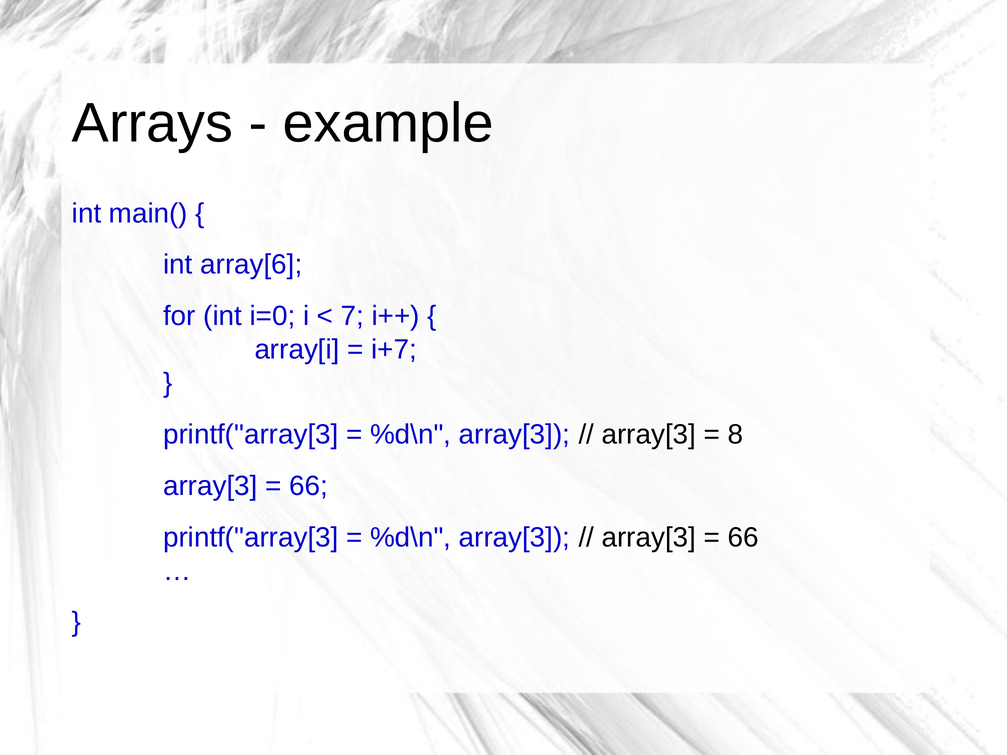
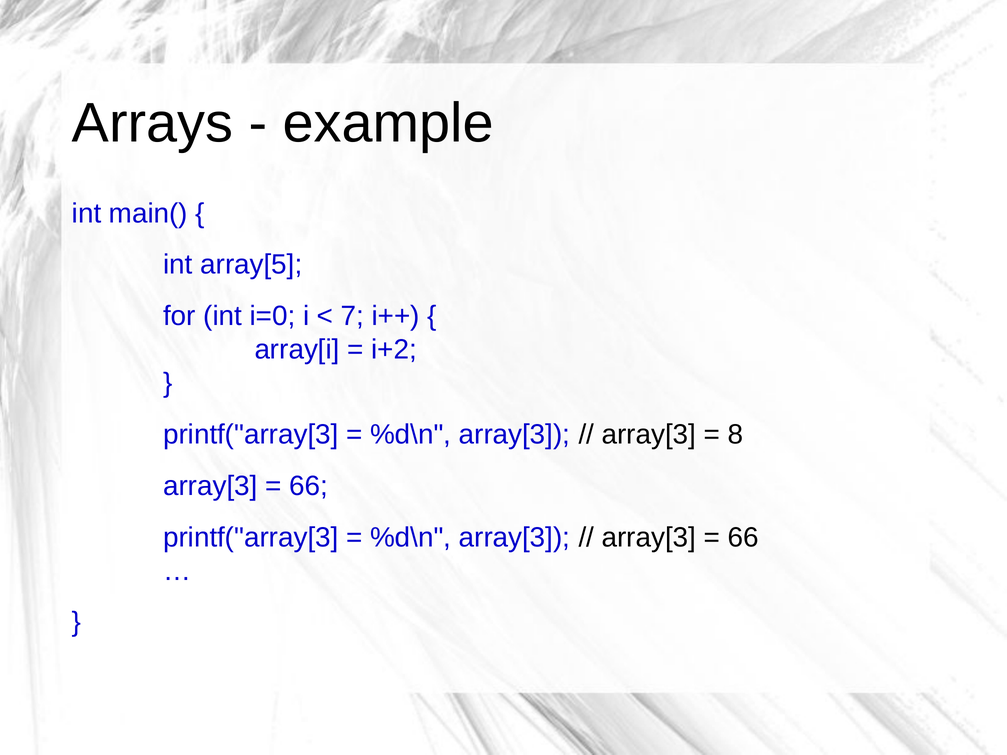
array[6: array[6 -> array[5
i+7: i+7 -> i+2
